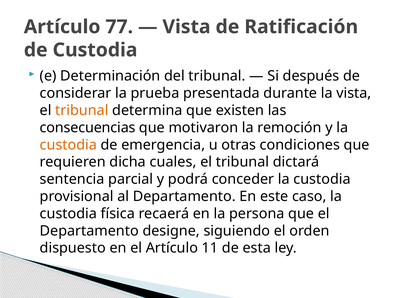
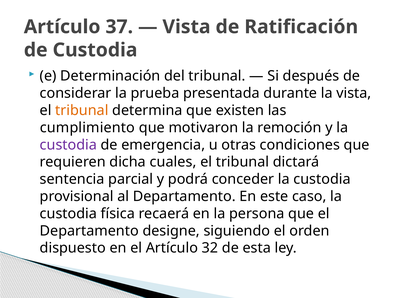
77: 77 -> 37
consecuencias: consecuencias -> cumplimiento
custodia at (68, 145) colour: orange -> purple
11: 11 -> 32
